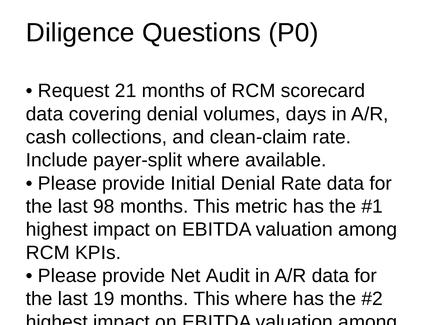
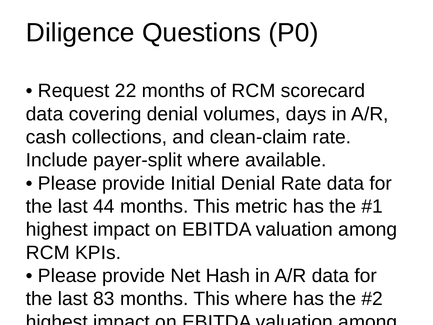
21: 21 -> 22
98: 98 -> 44
Audit: Audit -> Hash
19: 19 -> 83
